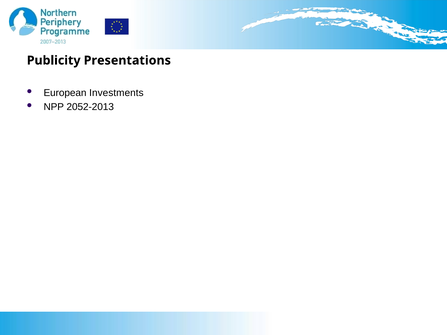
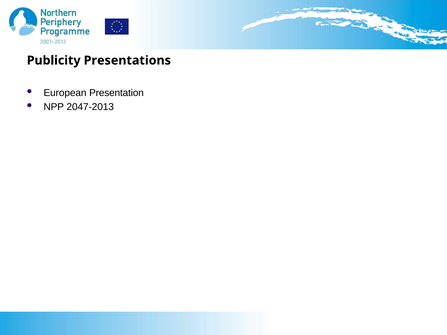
Investments: Investments -> Presentation
2052-2013: 2052-2013 -> 2047-2013
